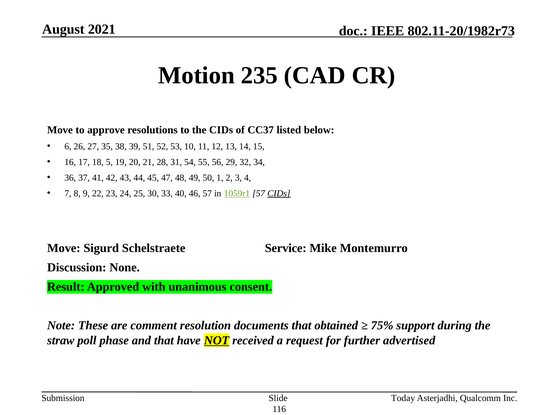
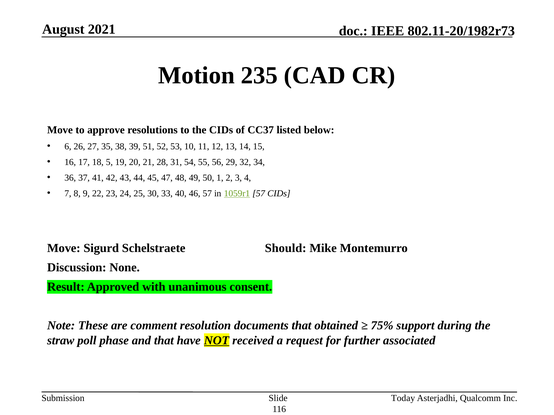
CIDs at (279, 194) underline: present -> none
Service: Service -> Should
advertised: advertised -> associated
